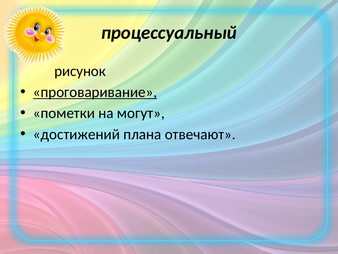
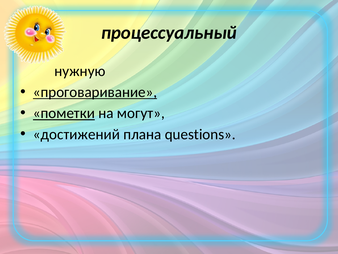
рисунок: рисунок -> нужную
пометки underline: none -> present
отвечают: отвечают -> questions
